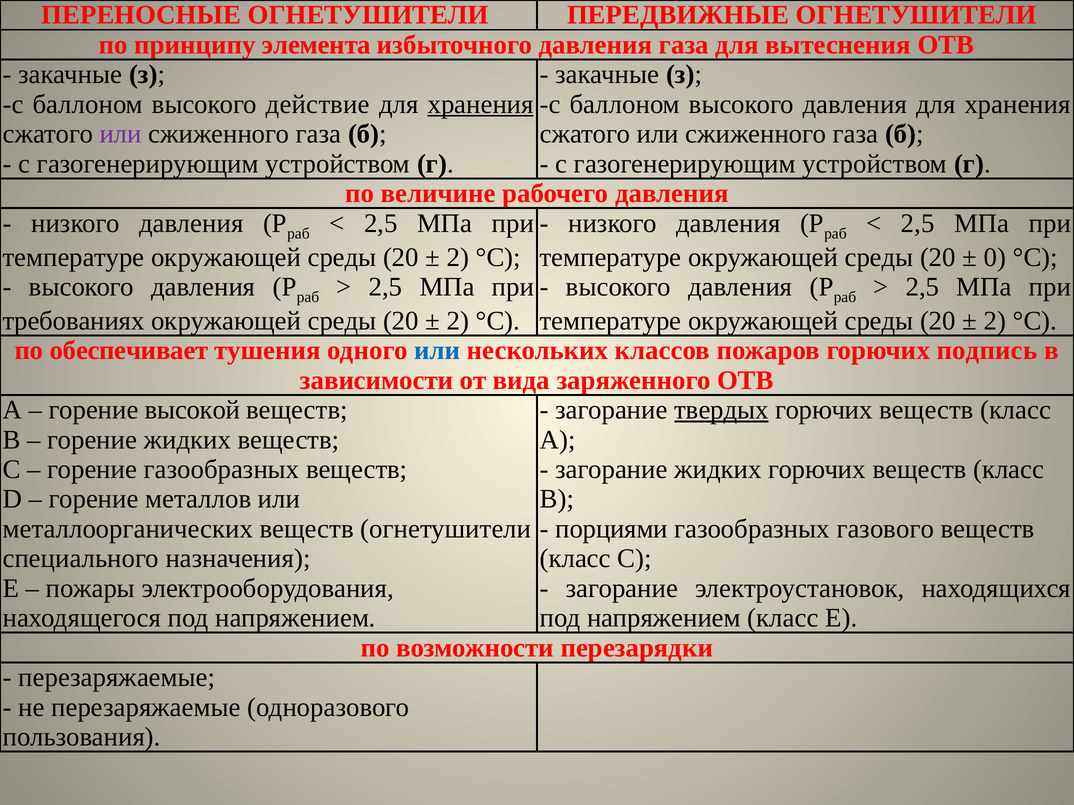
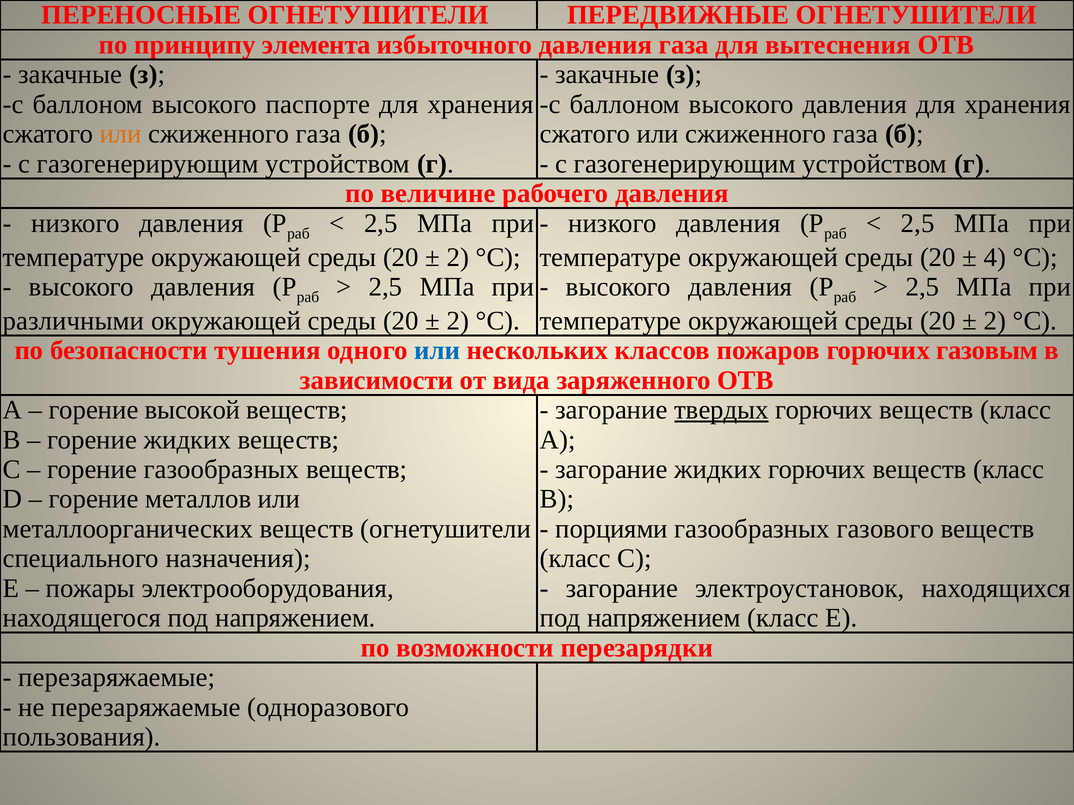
действие: действие -> паспорте
хранения at (481, 104) underline: present -> none
или at (121, 134) colour: purple -> orange
0: 0 -> 4
требованиях: требованиях -> различными
обеспечивает: обеспечивает -> безопасности
подпись: подпись -> газовым
